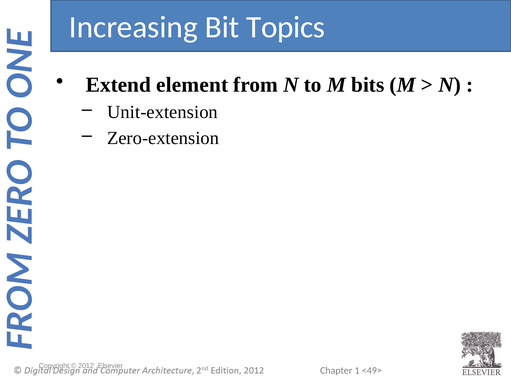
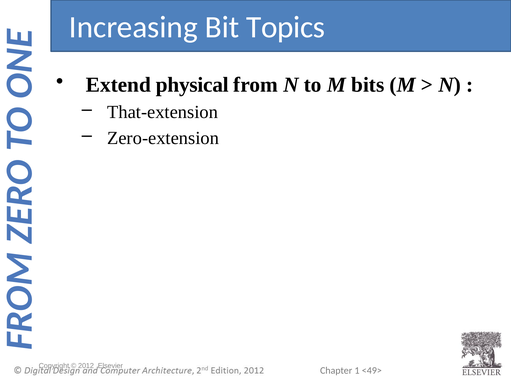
element: element -> physical
Unit-extension: Unit-extension -> That-extension
